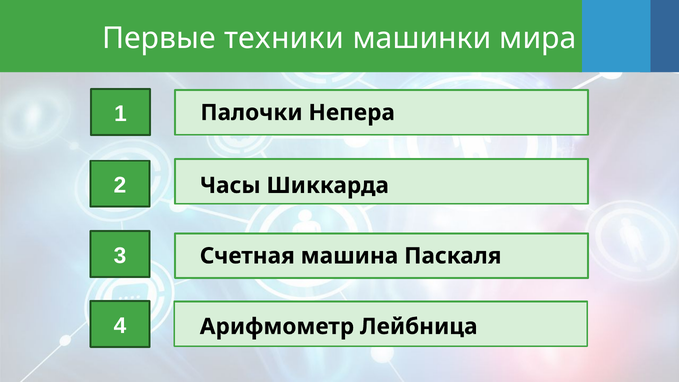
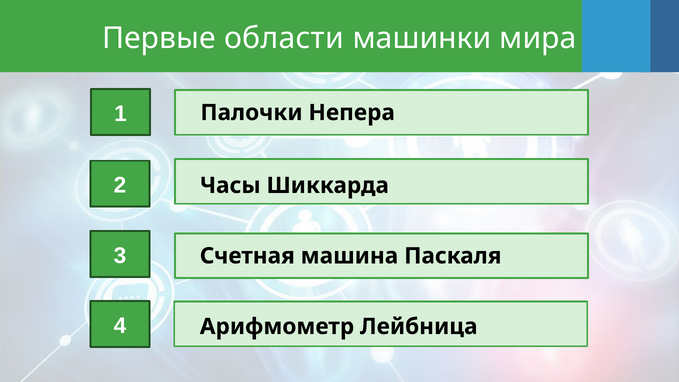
техники: техники -> области
